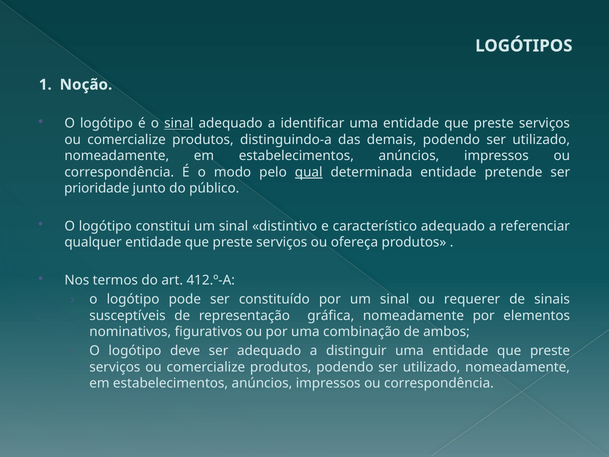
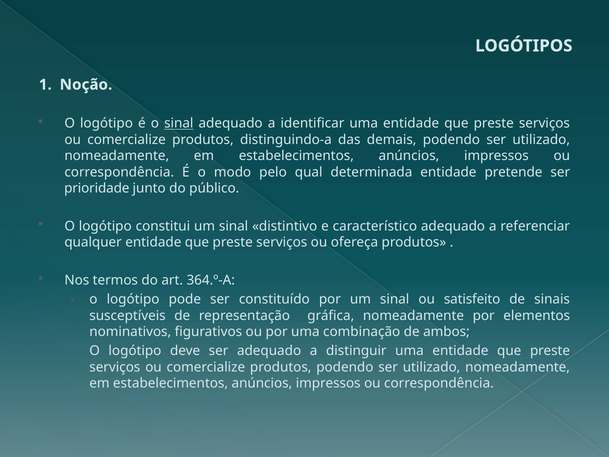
qual underline: present -> none
412.º-A: 412.º-A -> 364.º-A
requerer: requerer -> satisfeito
